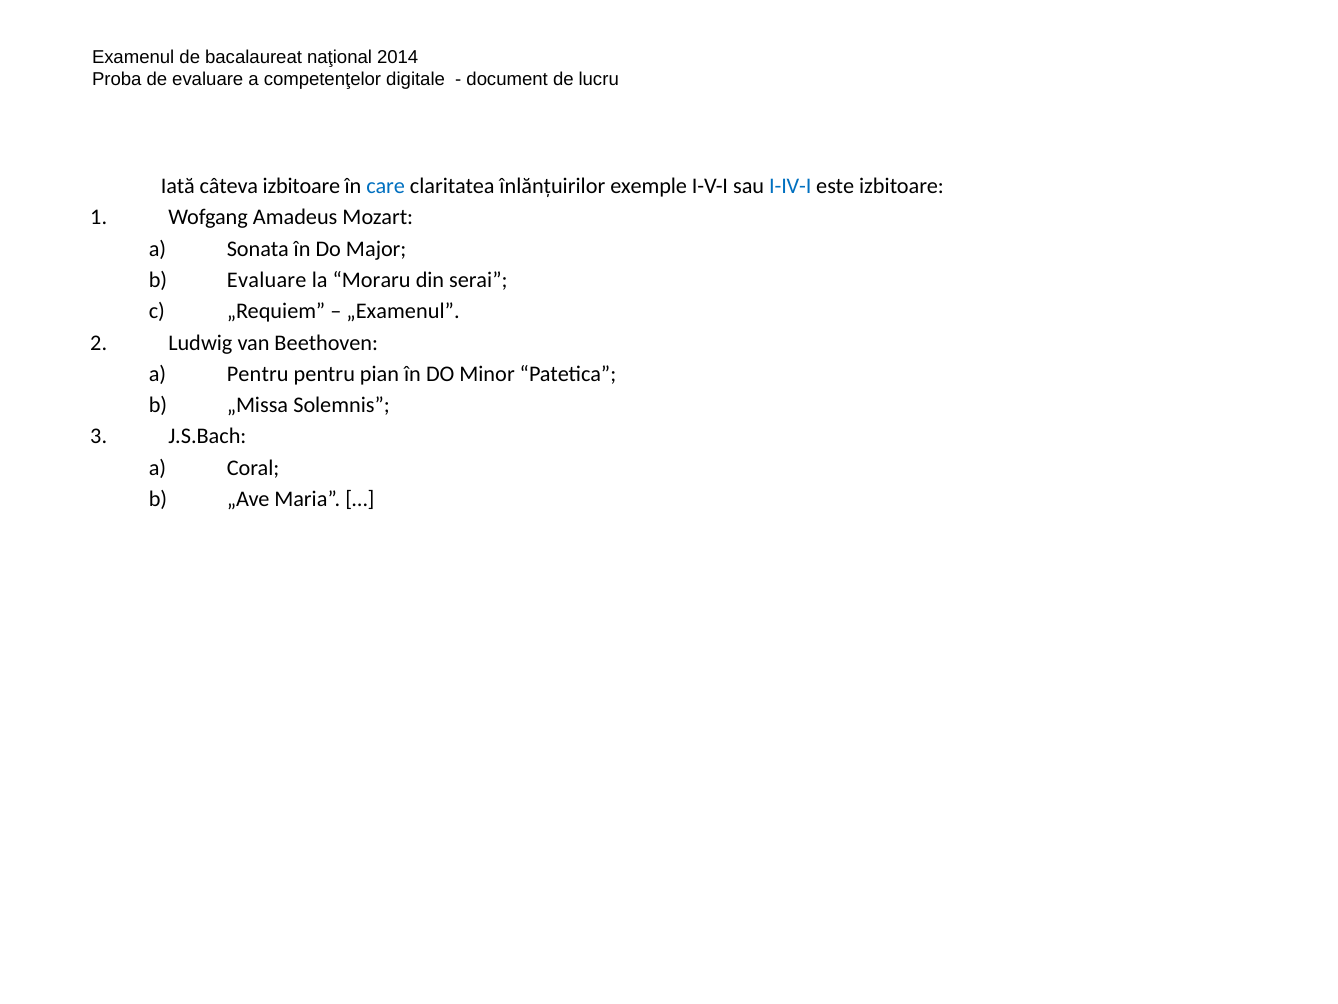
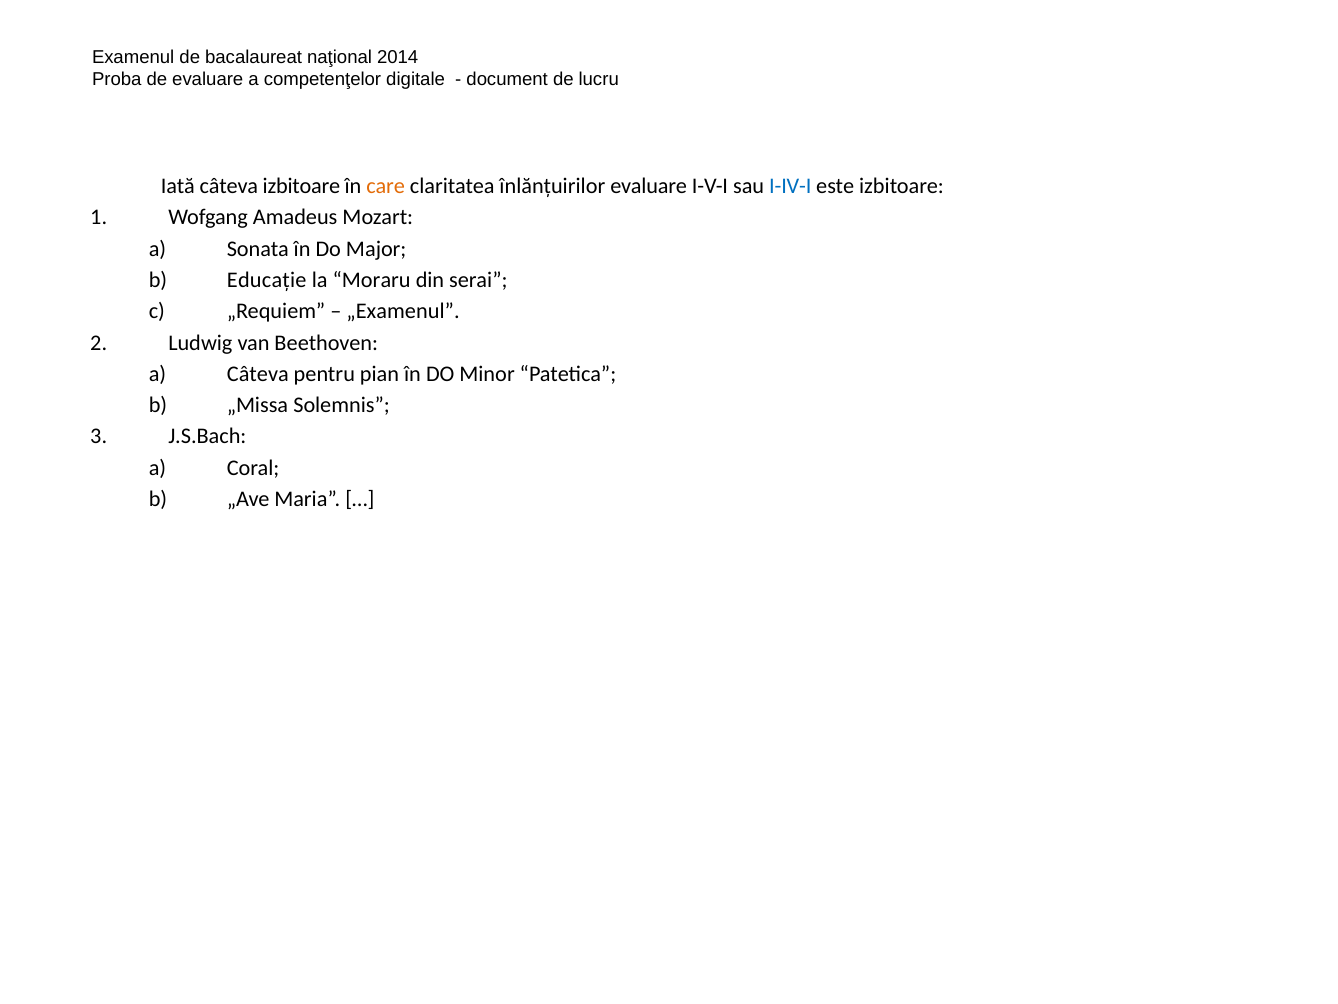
care colour: blue -> orange
înlănțuirilor exemple: exemple -> evaluare
Evaluare at (267, 280): Evaluare -> Educație
a Pentru: Pentru -> Câteva
